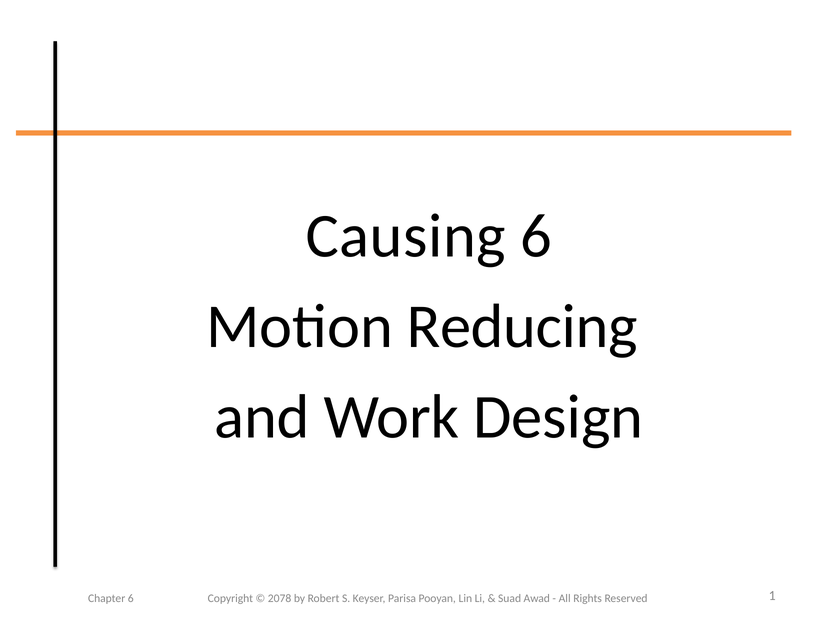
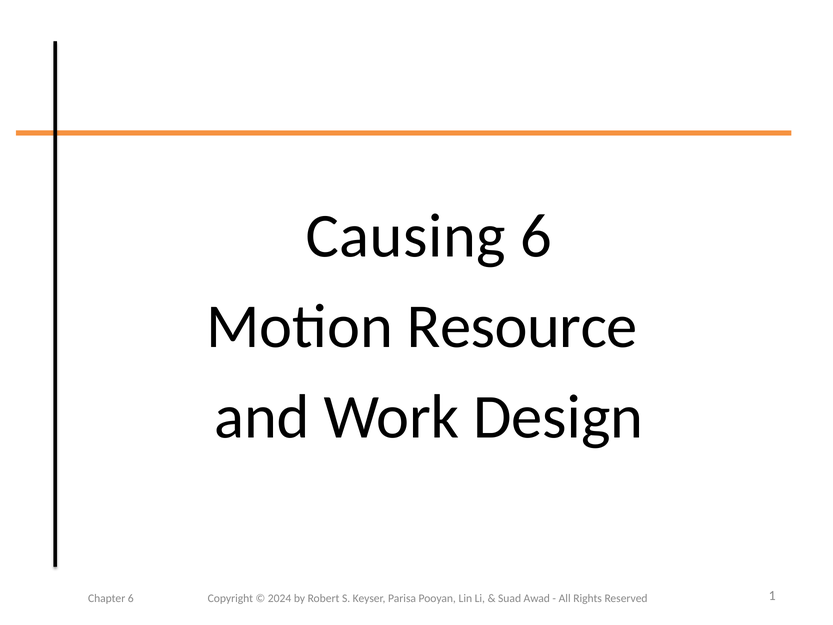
Reducing: Reducing -> Resource
2078: 2078 -> 2024
